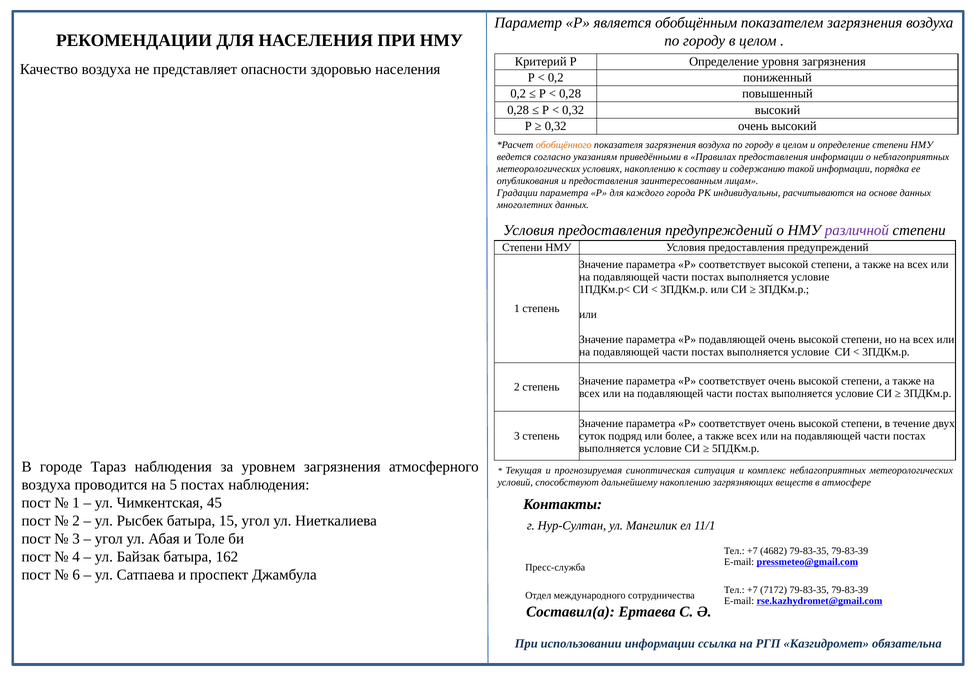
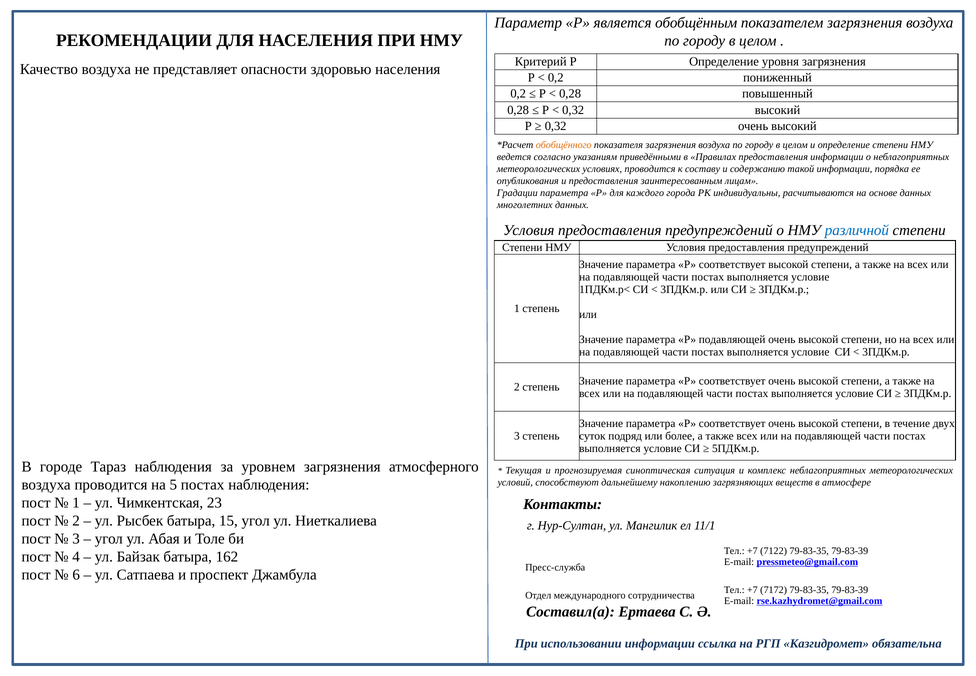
условиях накоплению: накоплению -> проводится
различной colour: purple -> blue
45: 45 -> 23
4682: 4682 -> 7122
